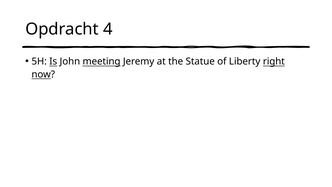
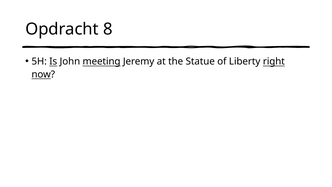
4: 4 -> 8
